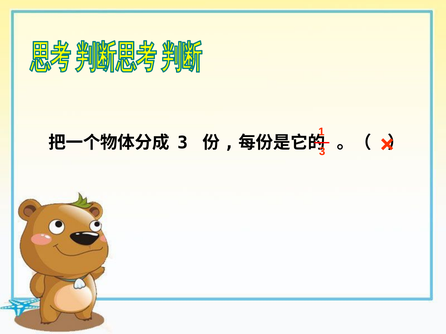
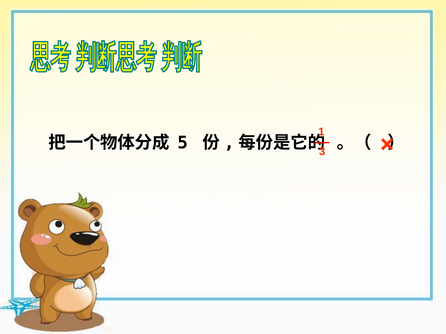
3 at (183, 143): 3 -> 5
